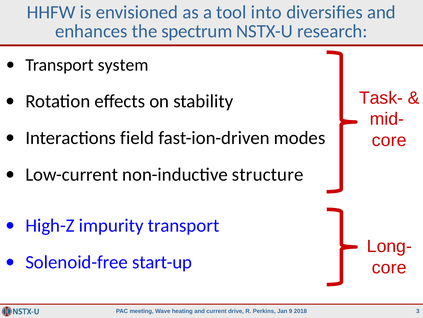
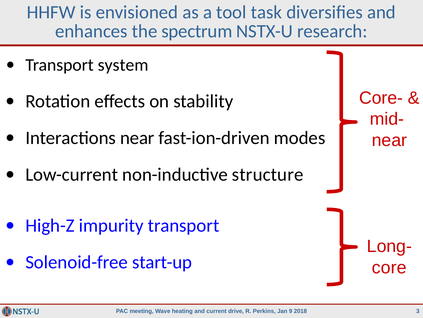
into: into -> task
Task-: Task- -> Core-
Interactions field: field -> near
core at (389, 140): core -> near
